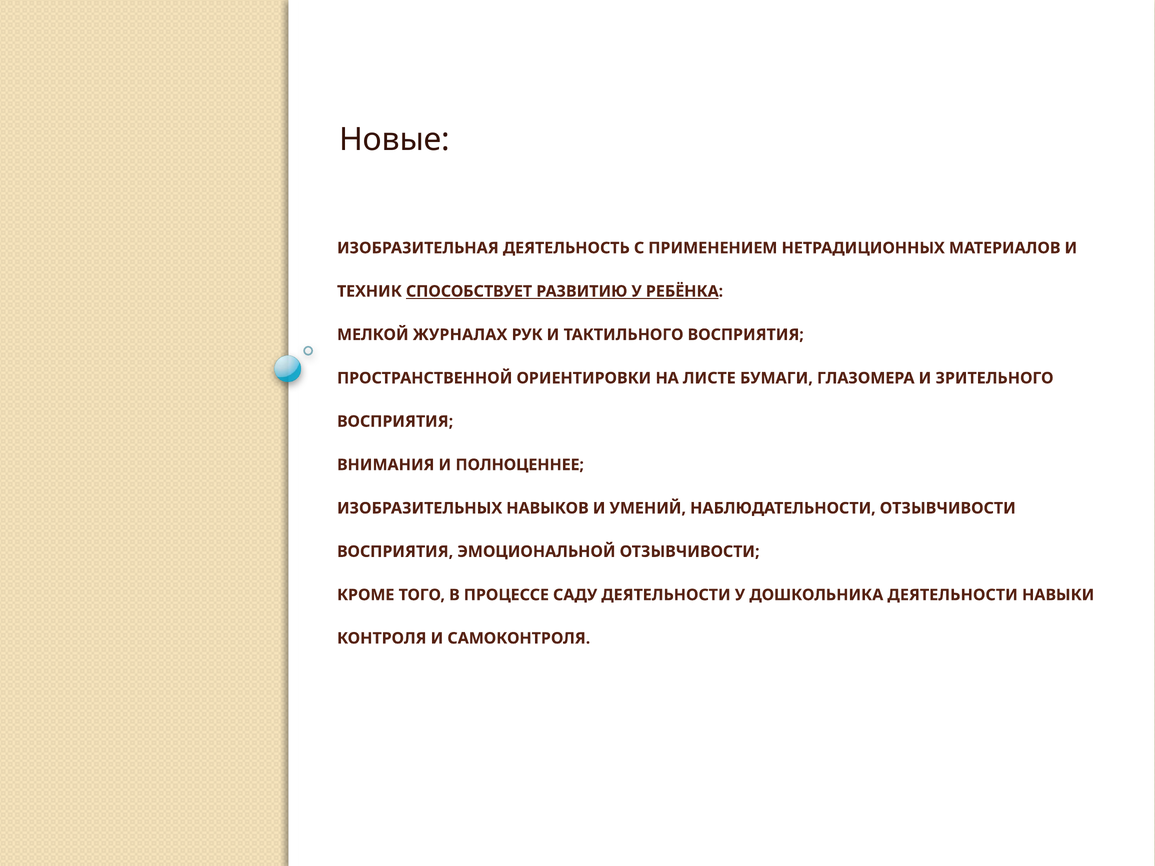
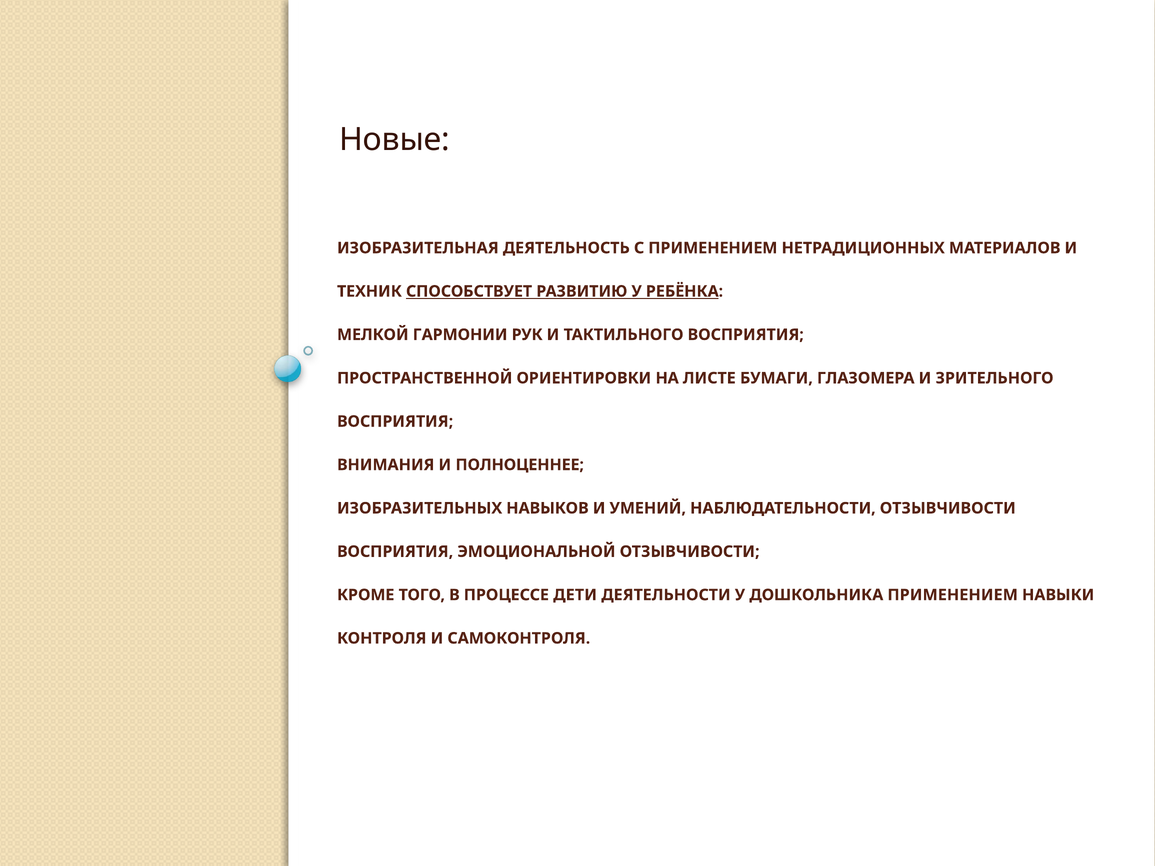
ЖУРНАЛАХ: ЖУРНАЛАХ -> ГАРМОНИИ
САДУ: САДУ -> ДЕТИ
ДОШКОЛЬНИКА ДЕЯТЕЛЬНОСТИ: ДЕЯТЕЛЬНОСТИ -> ПРИМЕНЕНИЕМ
